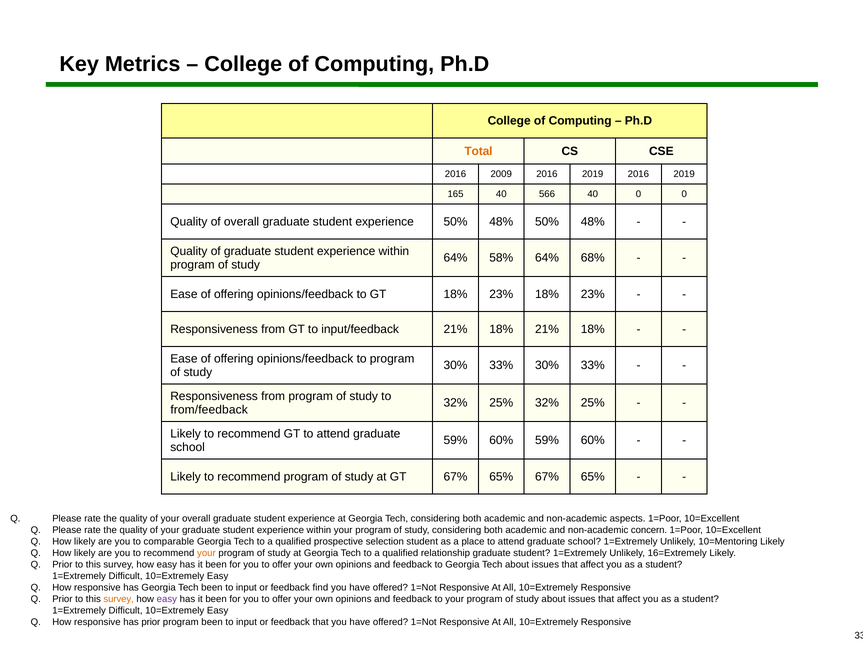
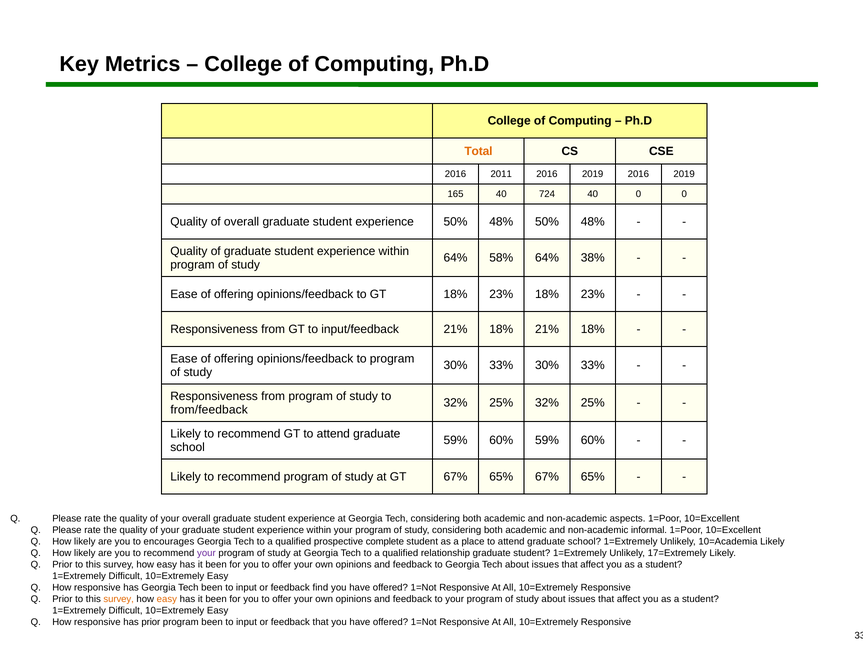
2009: 2009 -> 2011
566: 566 -> 724
68%: 68% -> 38%
concern: concern -> informal
comparable: comparable -> encourages
selection: selection -> complete
10=Mentoring: 10=Mentoring -> 10=Academia
your at (206, 553) colour: orange -> purple
16=Extremely: 16=Extremely -> 17=Extremely
easy at (167, 599) colour: purple -> orange
